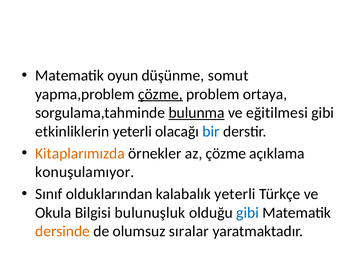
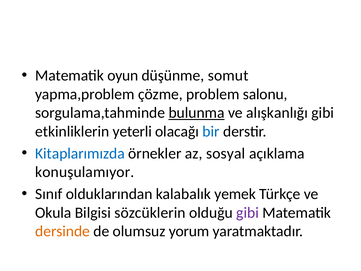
çözme at (160, 94) underline: present -> none
ortaya: ortaya -> salonu
eğitilmesi: eğitilmesi -> alışkanlığı
Kitaplarımızda colour: orange -> blue
az çözme: çözme -> sosyal
kalabalık yeterli: yeterli -> yemek
bulunuşluk: bulunuşluk -> sözcüklerin
gibi at (248, 212) colour: blue -> purple
sıralar: sıralar -> yorum
